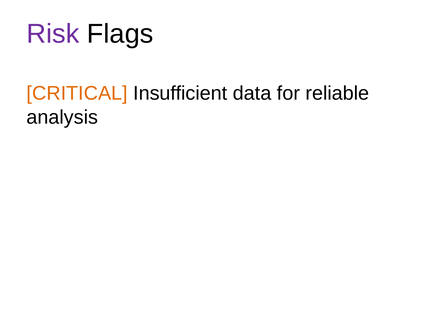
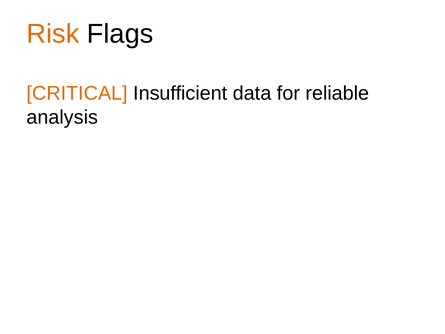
Risk colour: purple -> orange
